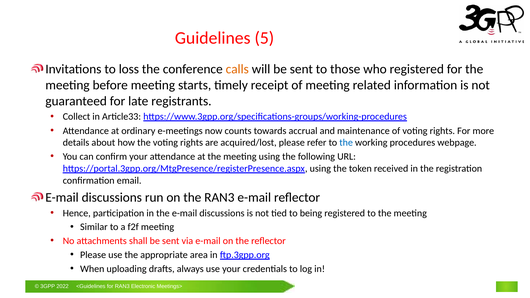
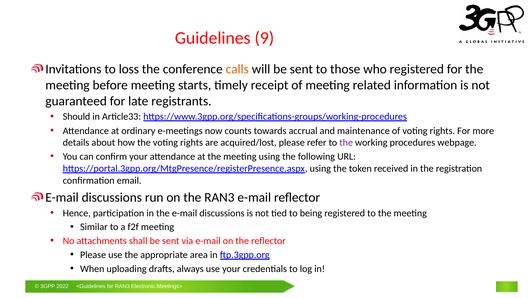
Guidelines 5: 5 -> 9
Collect: Collect -> Should
the at (346, 143) colour: blue -> purple
